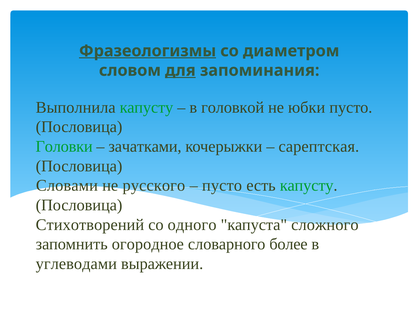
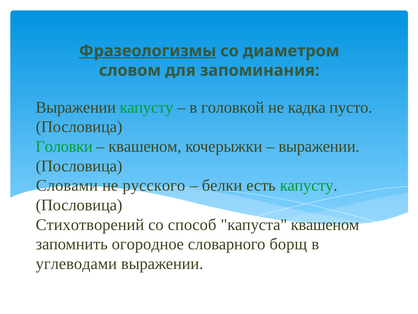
для underline: present -> none
Выполнила at (76, 107): Выполнила -> Выражении
юбки: юбки -> кадка
зачатками at (145, 146): зачатками -> квашеном
сарептская at (319, 146): сарептская -> выражении
пусто at (222, 185): пусто -> белки
одного: одного -> способ
капуста сложного: сложного -> квашеном
более: более -> борщ
